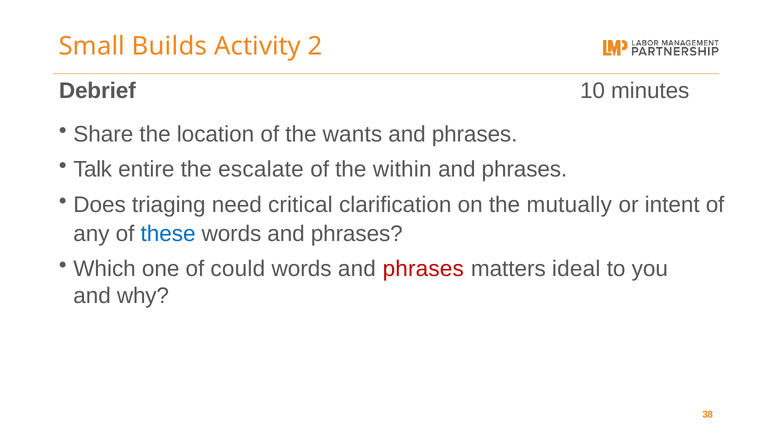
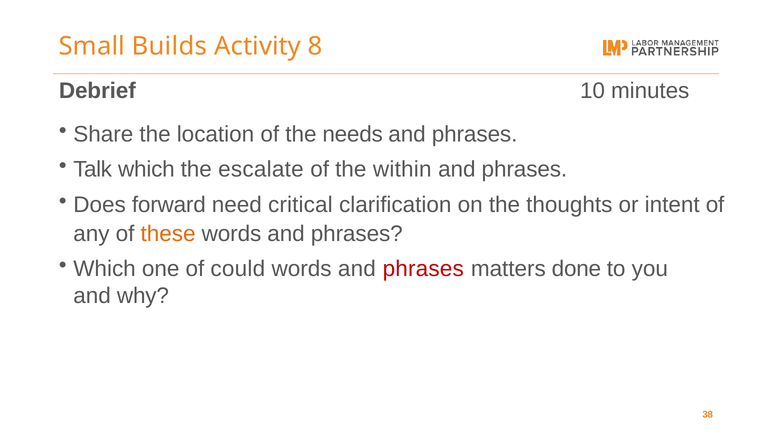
2: 2 -> 8
wants: wants -> needs
Talk entire: entire -> which
triaging: triaging -> forward
mutually: mutually -> thoughts
these colour: blue -> orange
ideal: ideal -> done
